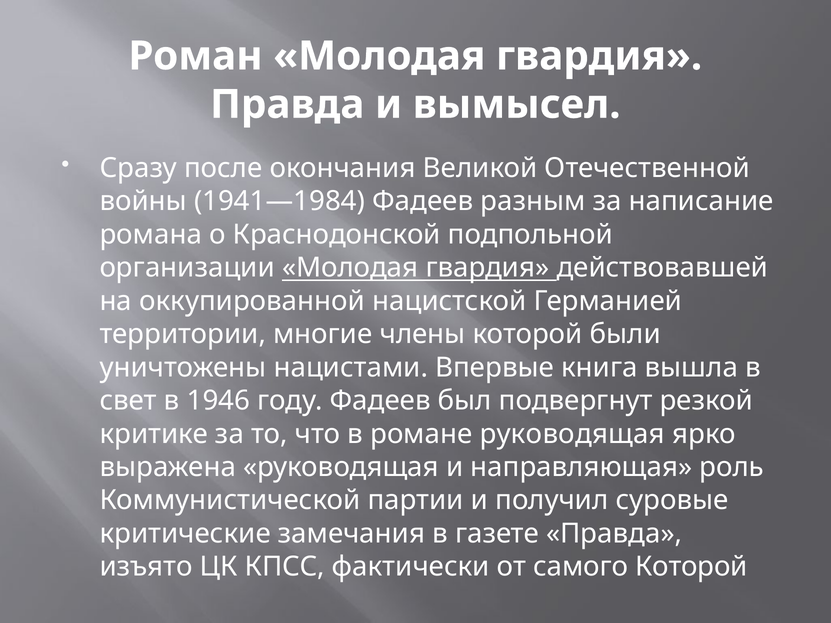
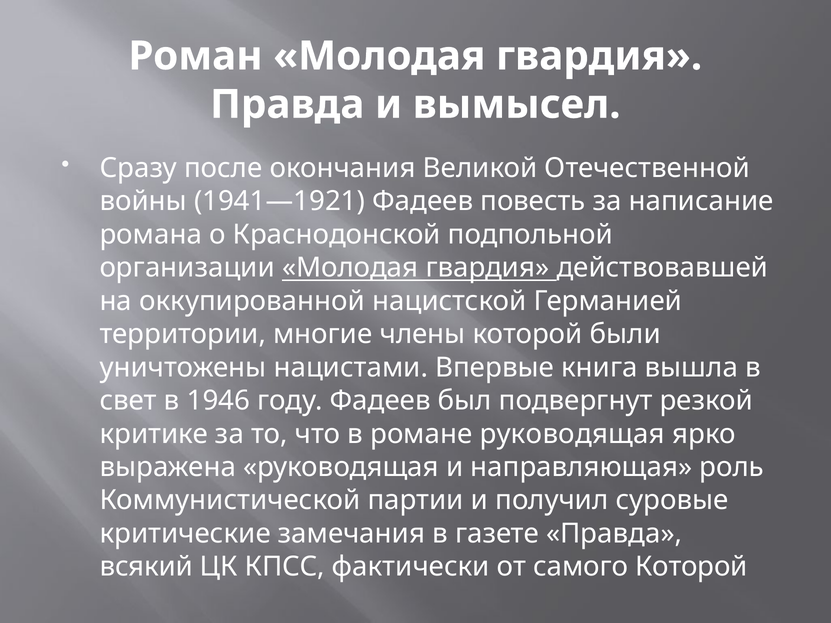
1941—1984: 1941—1984 -> 1941—1921
разным: разным -> повесть
изъято: изъято -> всякий
